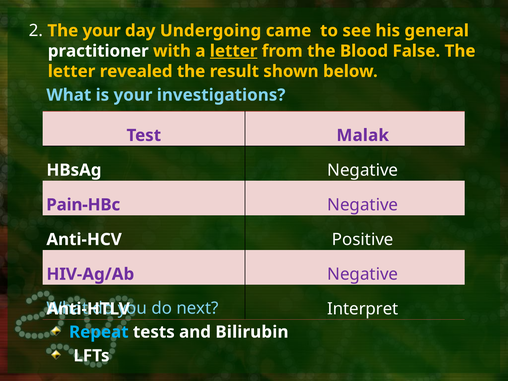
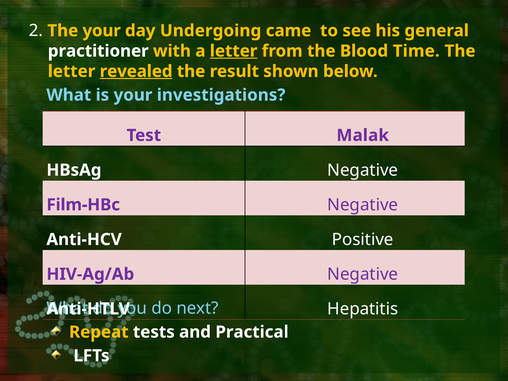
False: False -> Time
revealed underline: none -> present
Pain-HBc: Pain-HBc -> Film-HBc
Interpret: Interpret -> Hepatitis
Repeat colour: light blue -> yellow
Bilirubin: Bilirubin -> Practical
